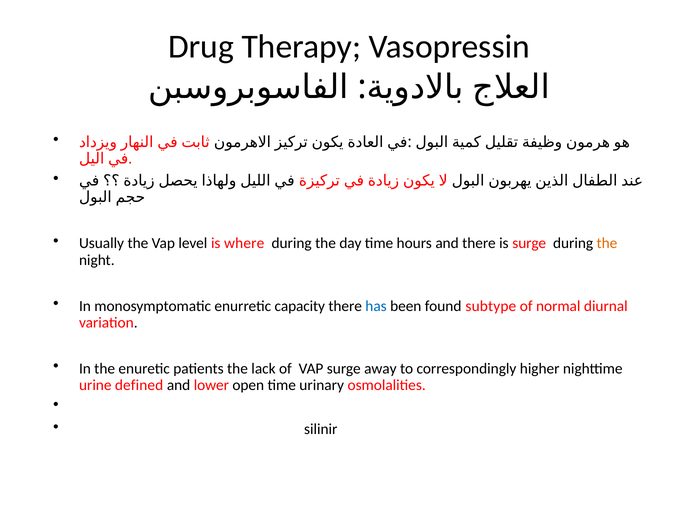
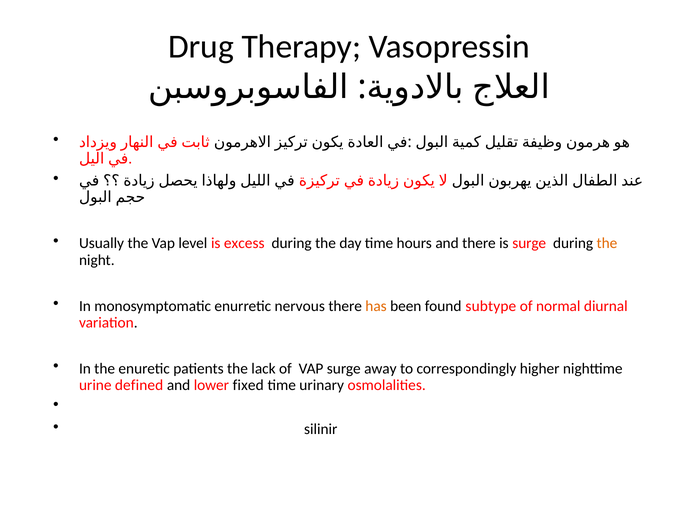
where: where -> excess
capacity: capacity -> nervous
has colour: blue -> orange
open: open -> fixed
